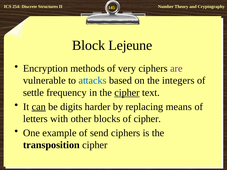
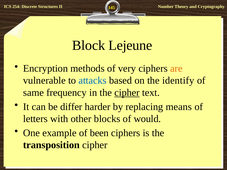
are colour: purple -> orange
integers: integers -> identify
settle: settle -> same
can underline: present -> none
digits: digits -> differ
of cipher: cipher -> would
send: send -> been
